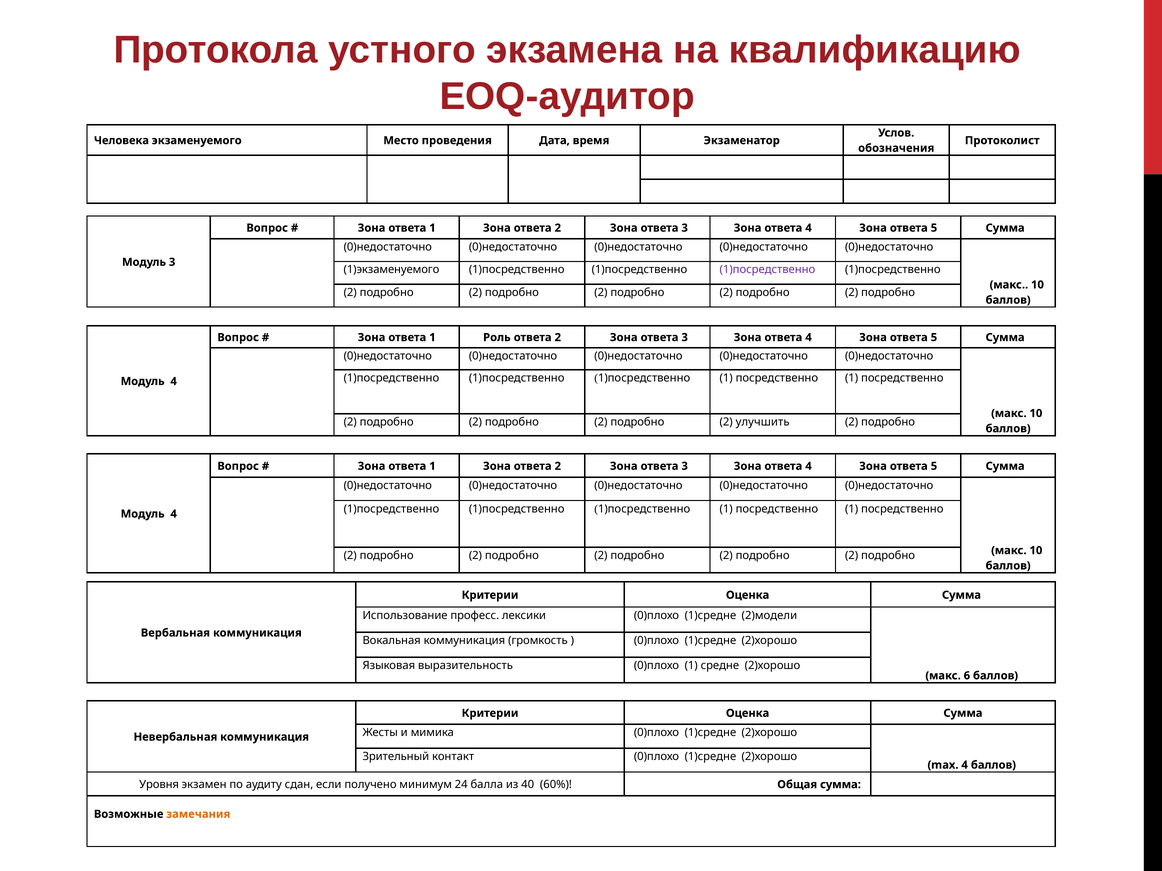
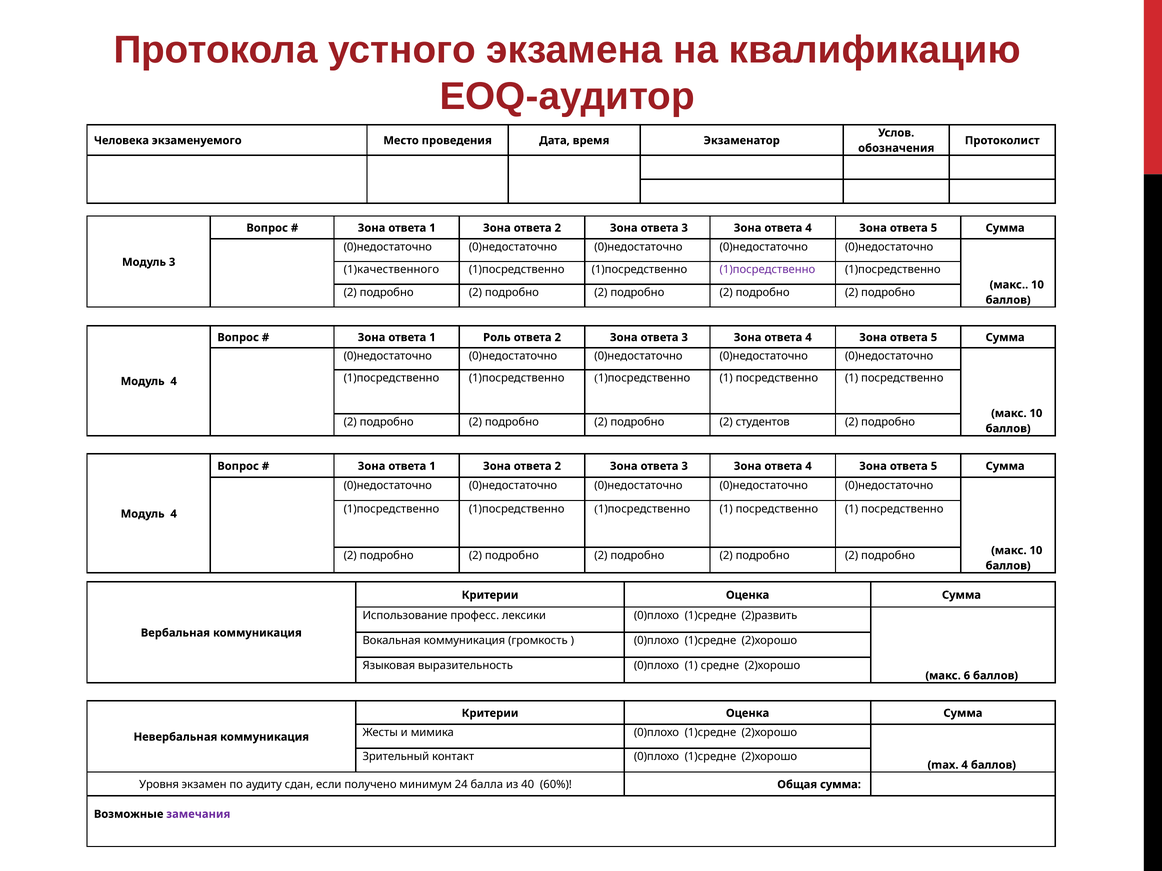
1)экзаменуемого: 1)экзаменуемого -> 1)качественного
улучшить: улучшить -> студентов
2)модели: 2)модели -> 2)развить
замечания colour: orange -> purple
